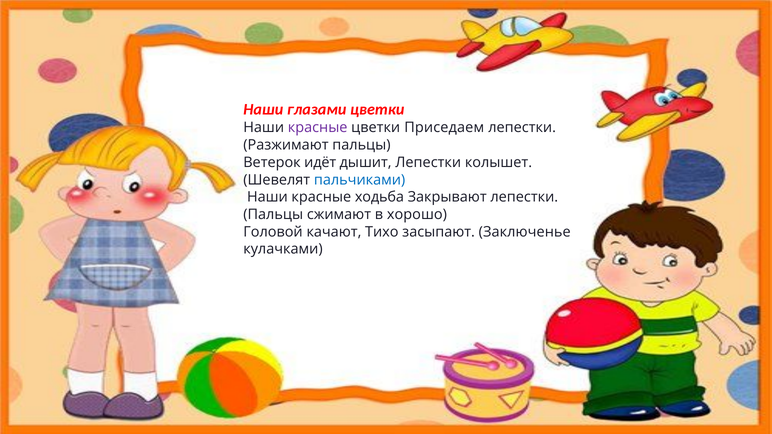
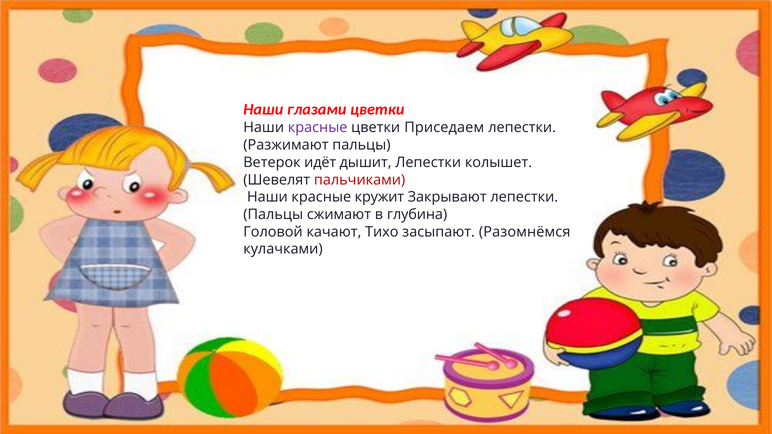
пальчиками colour: blue -> red
ходьба: ходьба -> кружит
хорошо: хорошо -> глубина
Заключенье: Заключенье -> Разомнёмся
